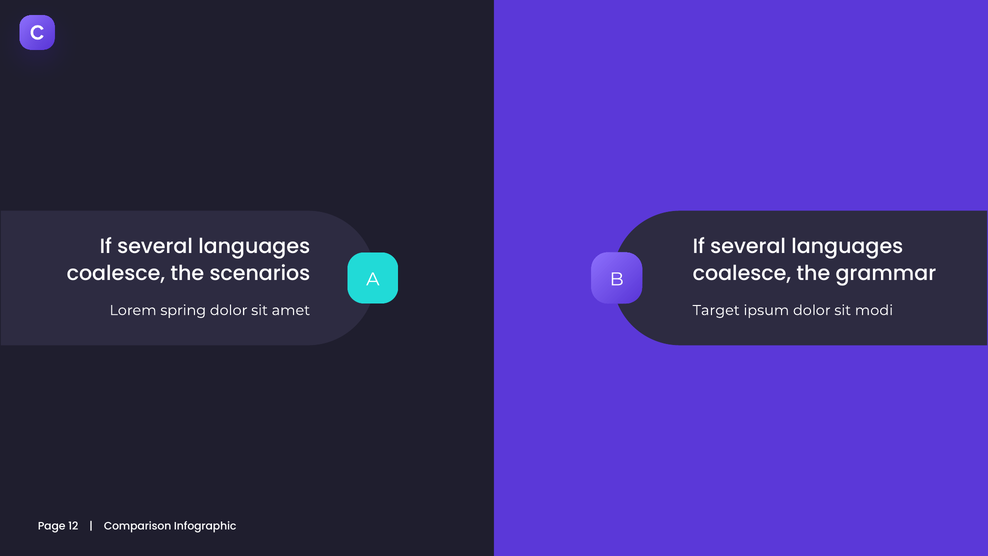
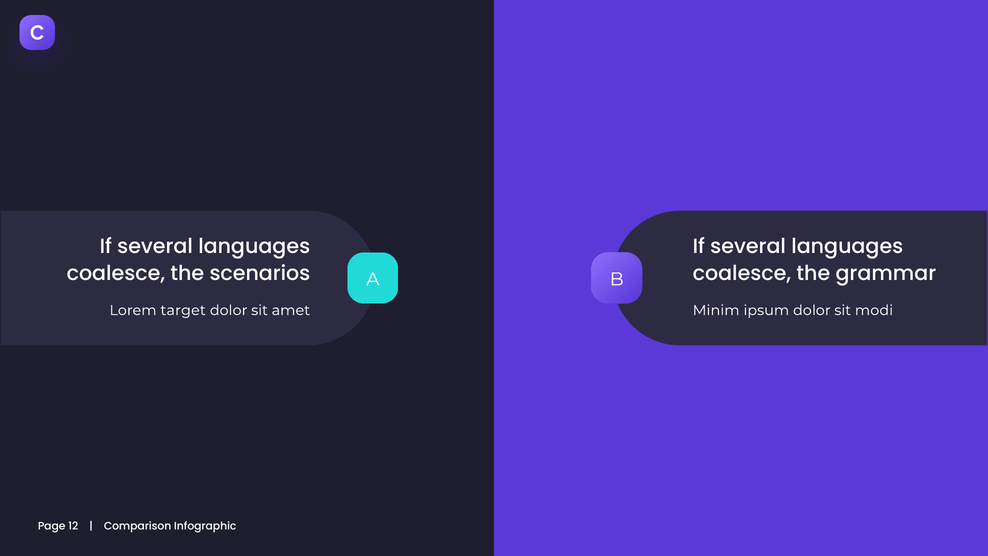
spring: spring -> target
Target: Target -> Minim
